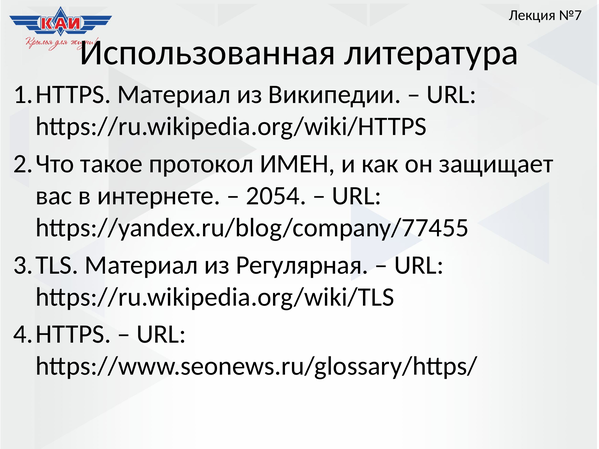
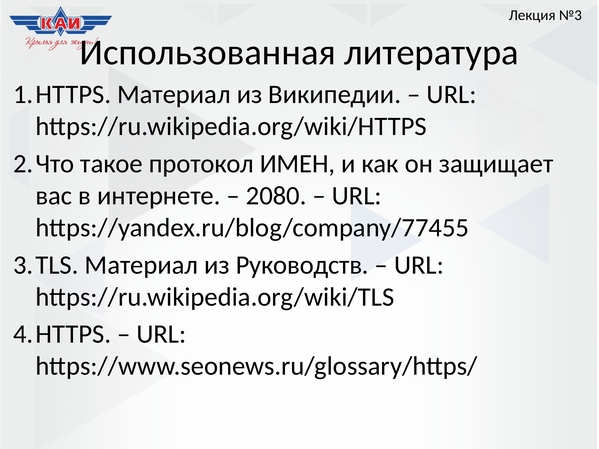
№7: №7 -> №3
2054: 2054 -> 2080
Регулярная: Регулярная -> Руководств
